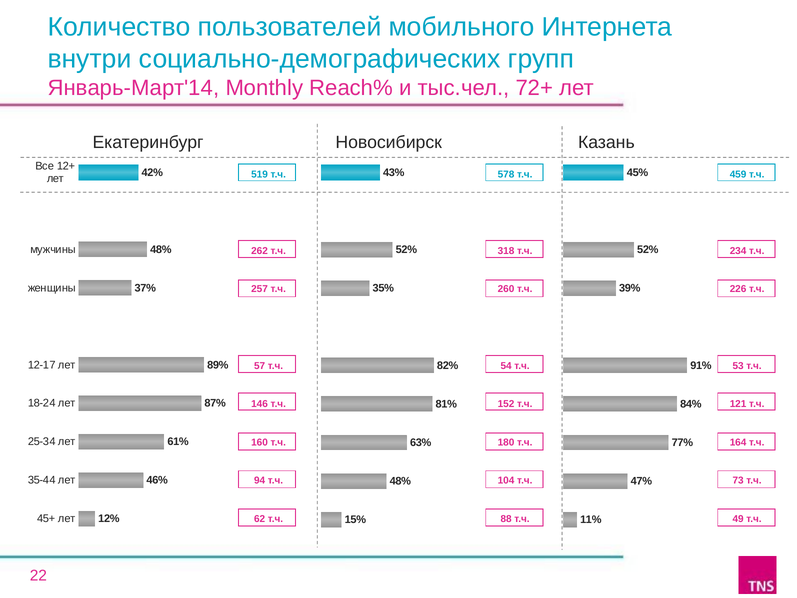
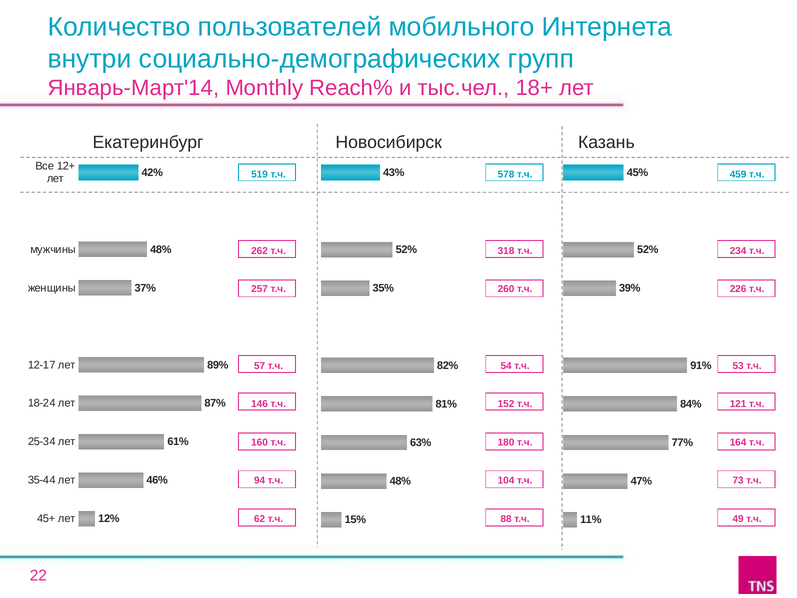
72+: 72+ -> 18+
